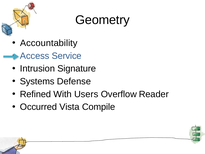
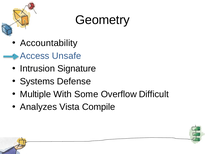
Service: Service -> Unsafe
Refined: Refined -> Multiple
Users: Users -> Some
Reader: Reader -> Difficult
Occurred: Occurred -> Analyzes
